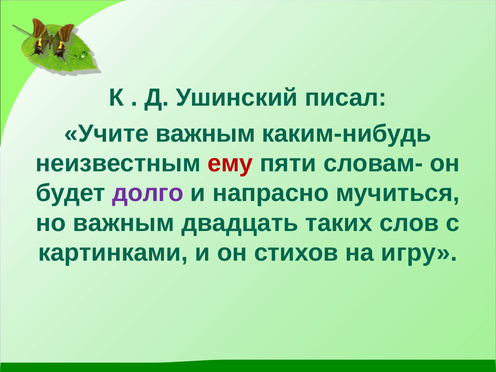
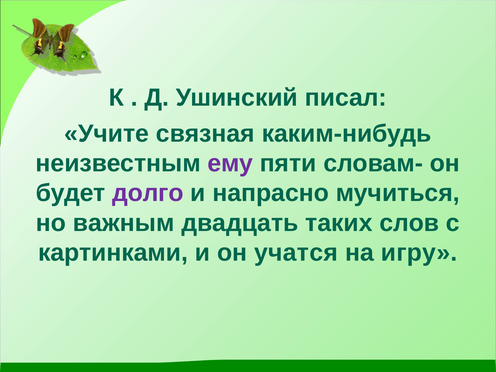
Учите важным: важным -> связная
ему colour: red -> purple
стихов: стихов -> учатся
